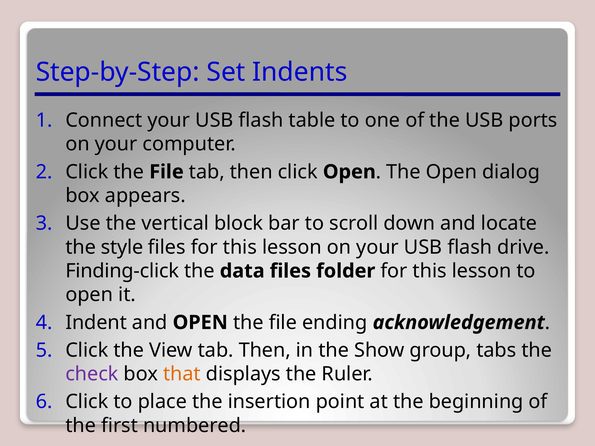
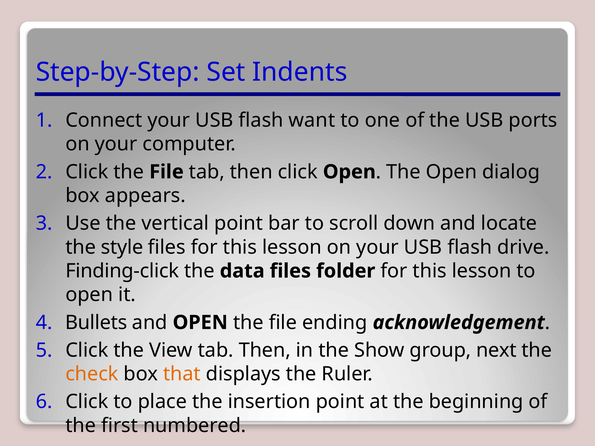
table: table -> want
vertical block: block -> point
Indent: Indent -> Bullets
tabs: tabs -> next
check colour: purple -> orange
